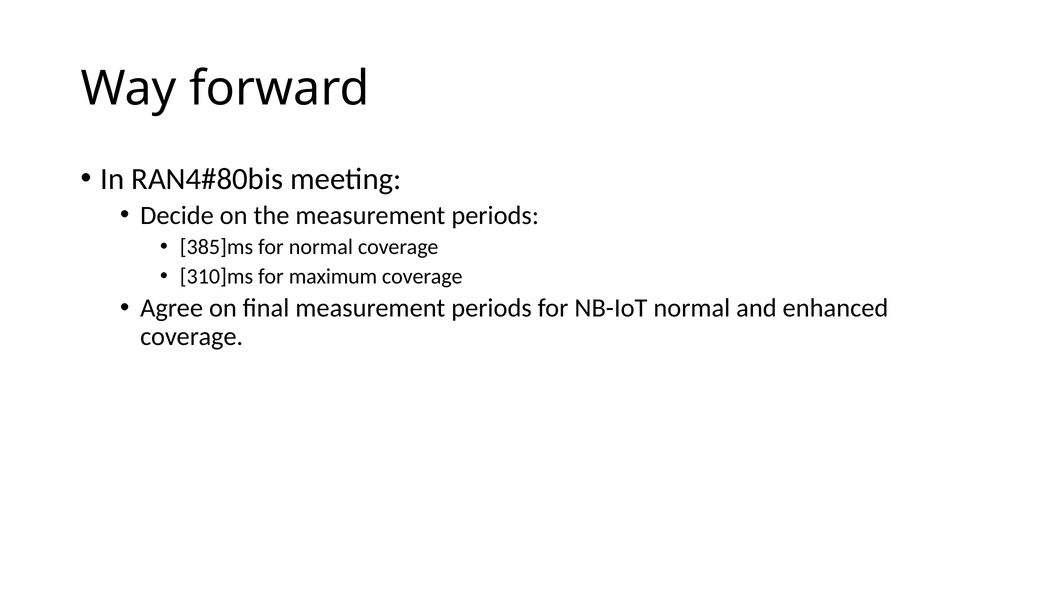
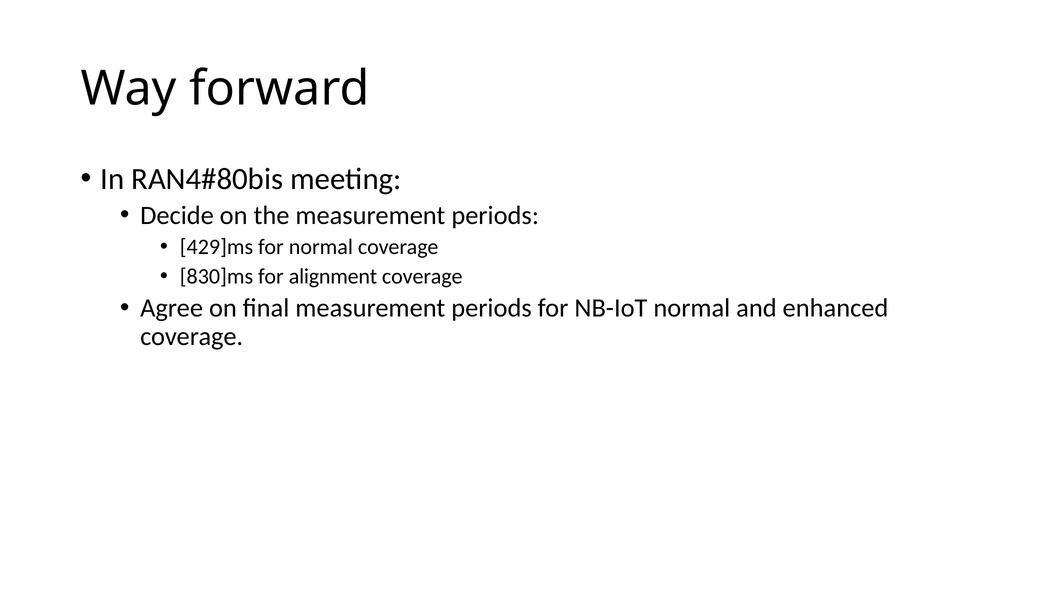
385]ms: 385]ms -> 429]ms
310]ms: 310]ms -> 830]ms
maximum: maximum -> alignment
